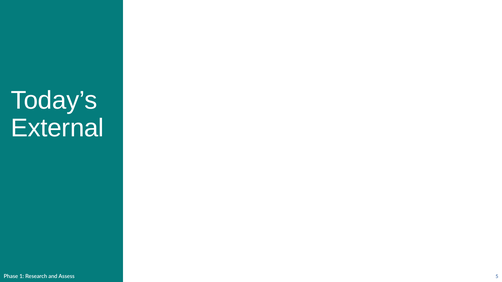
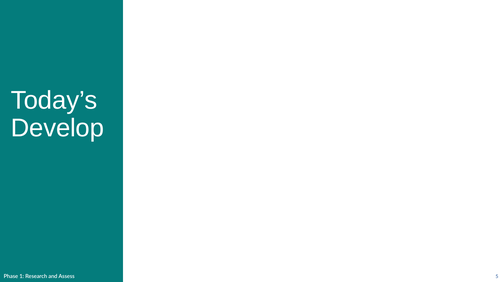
External: External -> Develop
